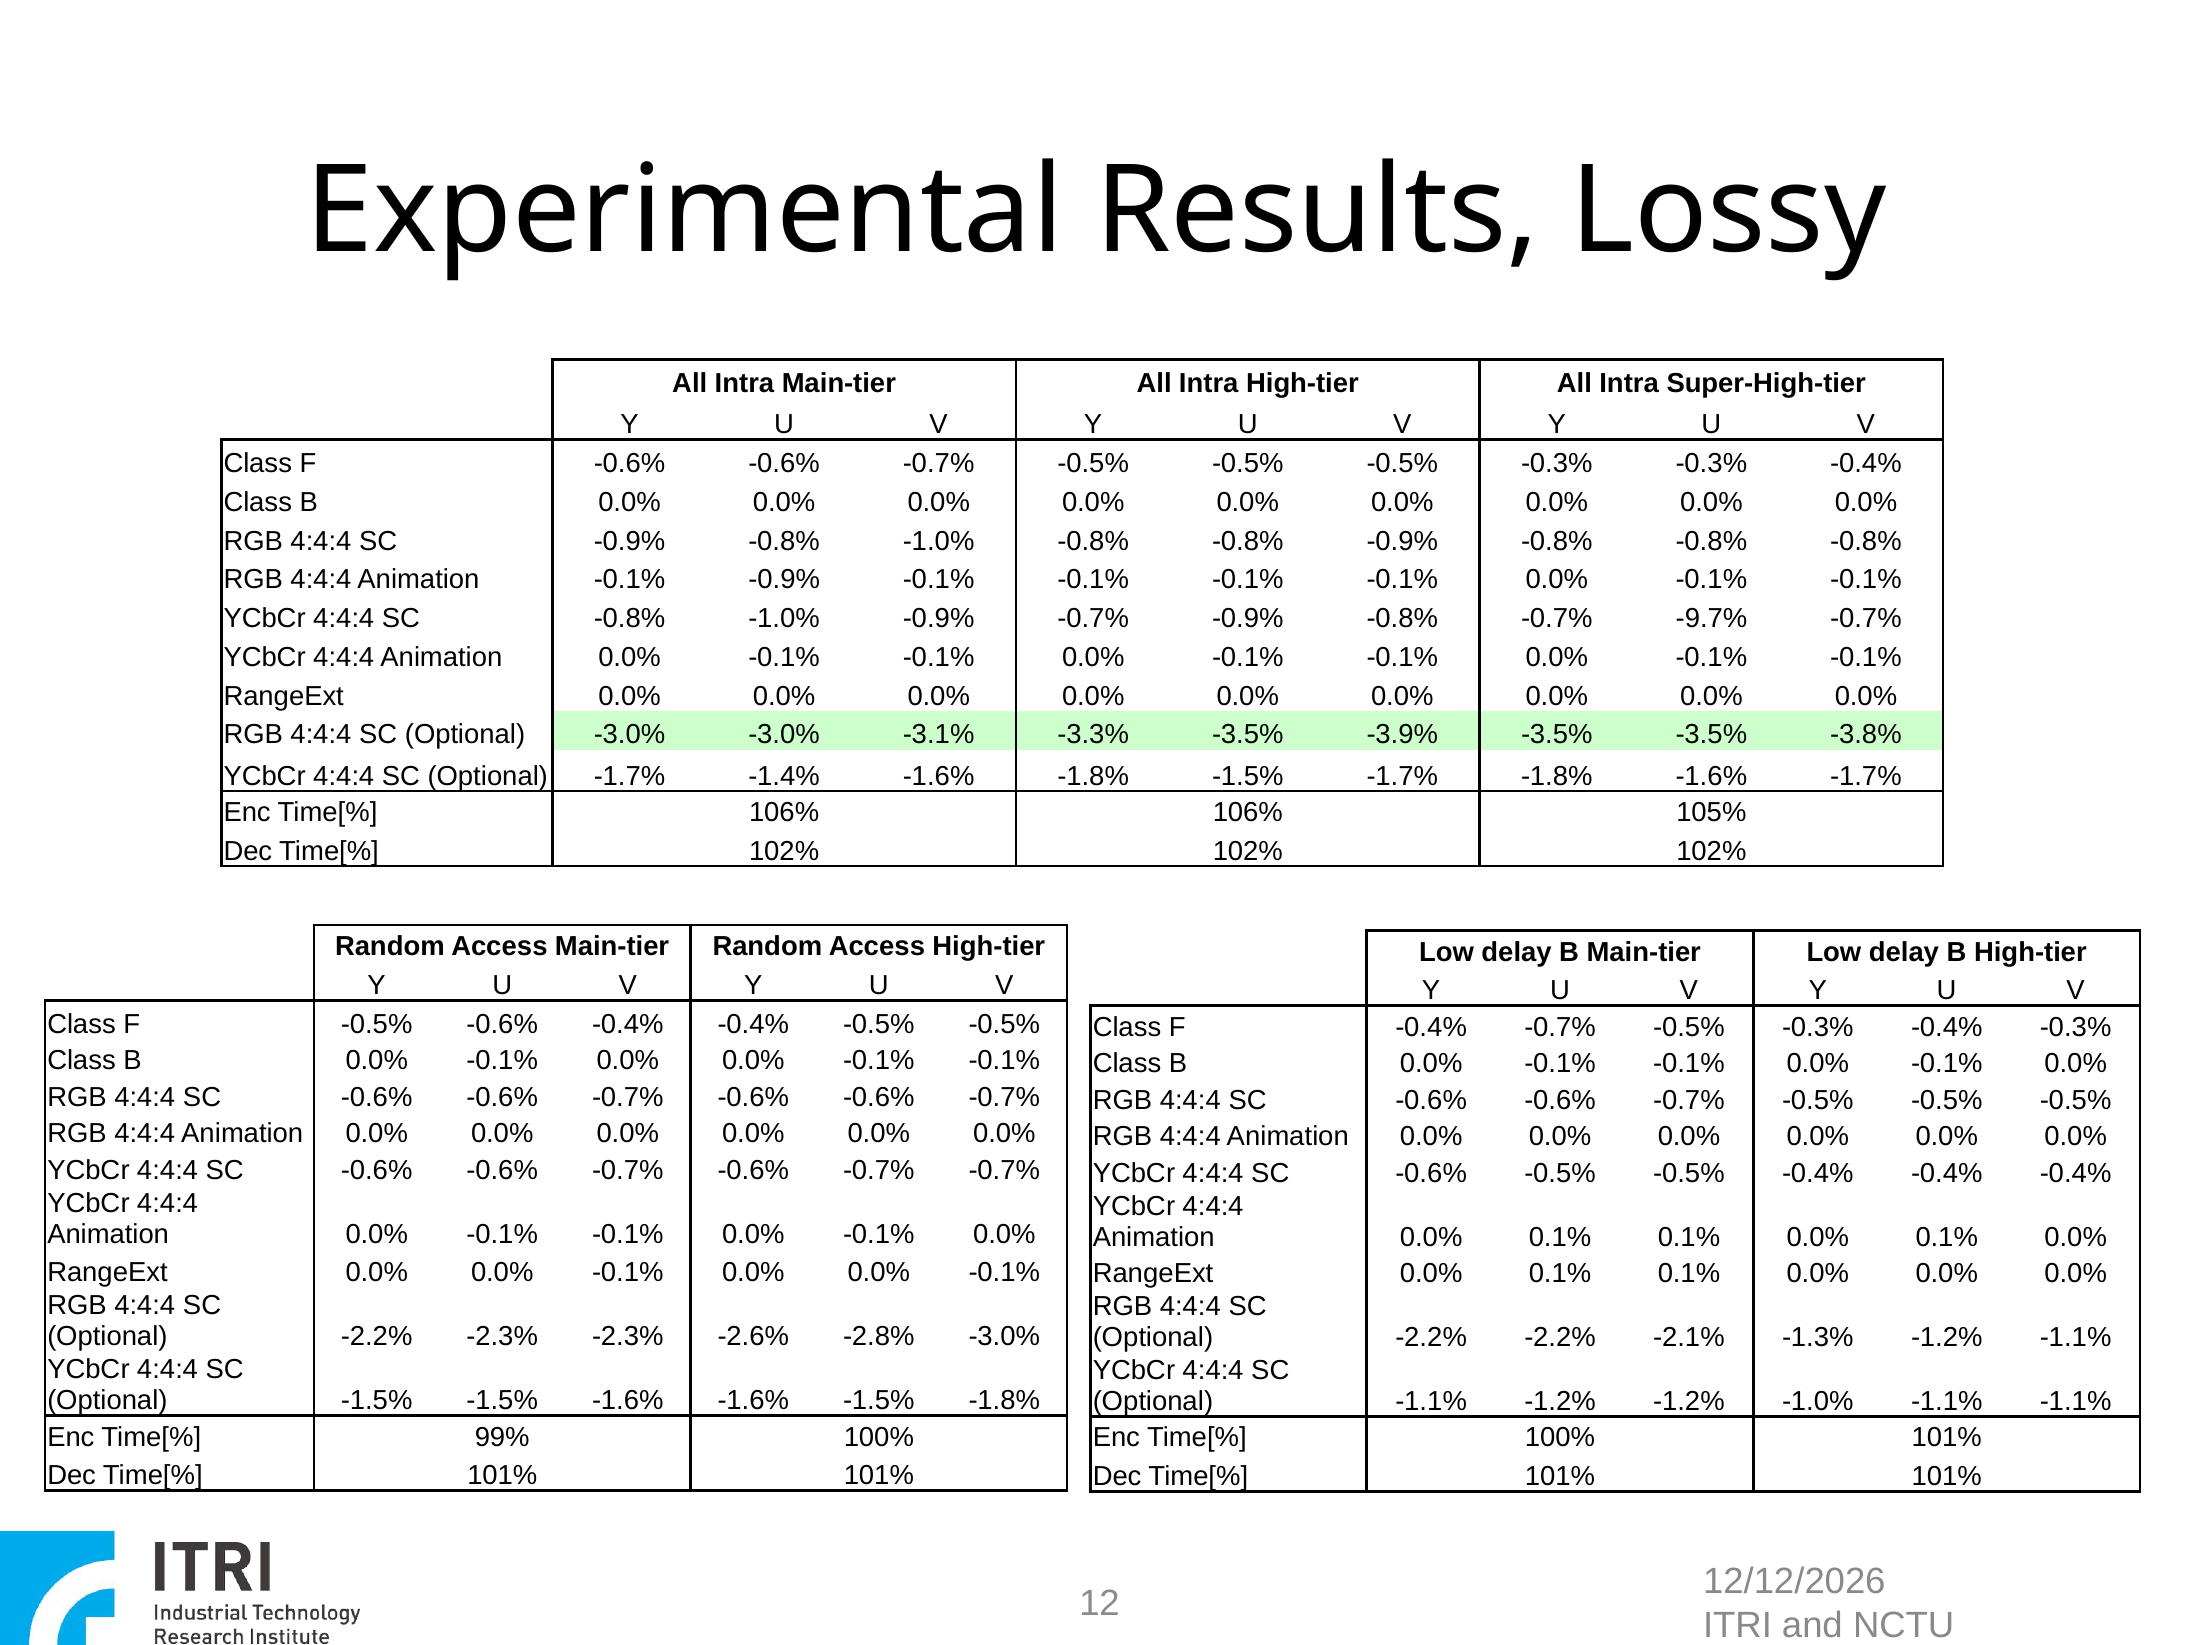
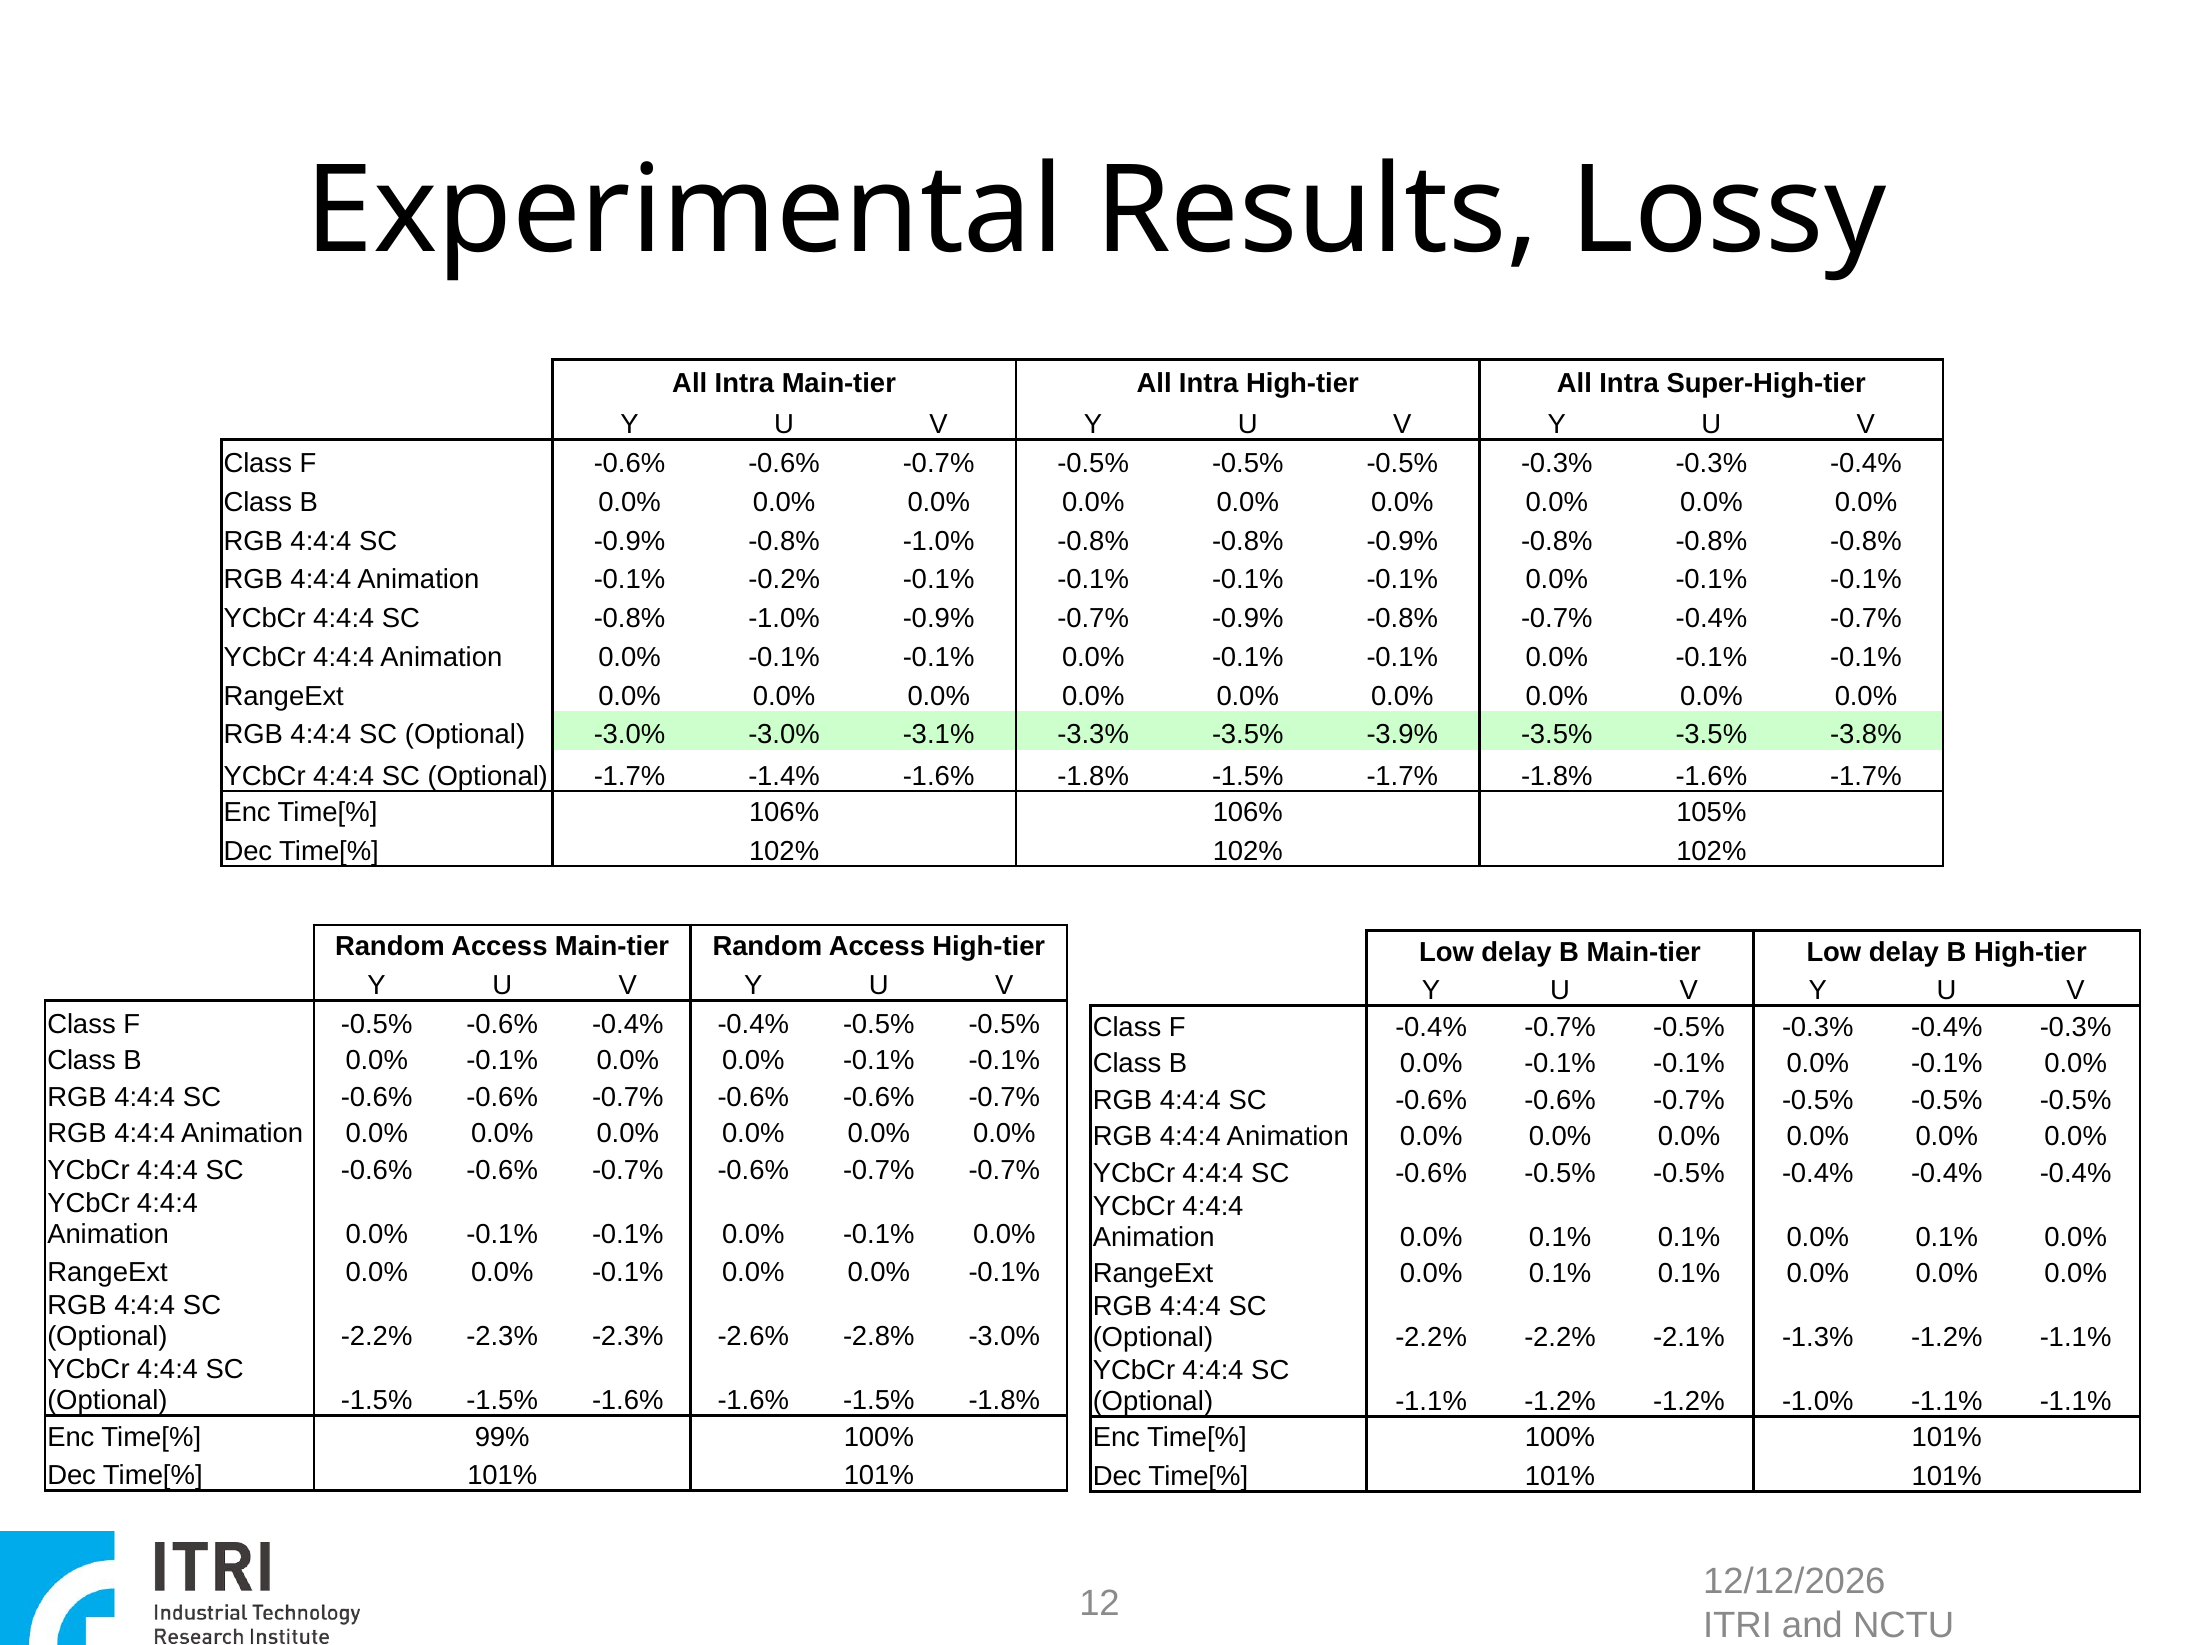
-0.1% -0.9%: -0.9% -> -0.2%
-0.7% -9.7%: -9.7% -> -0.4%
